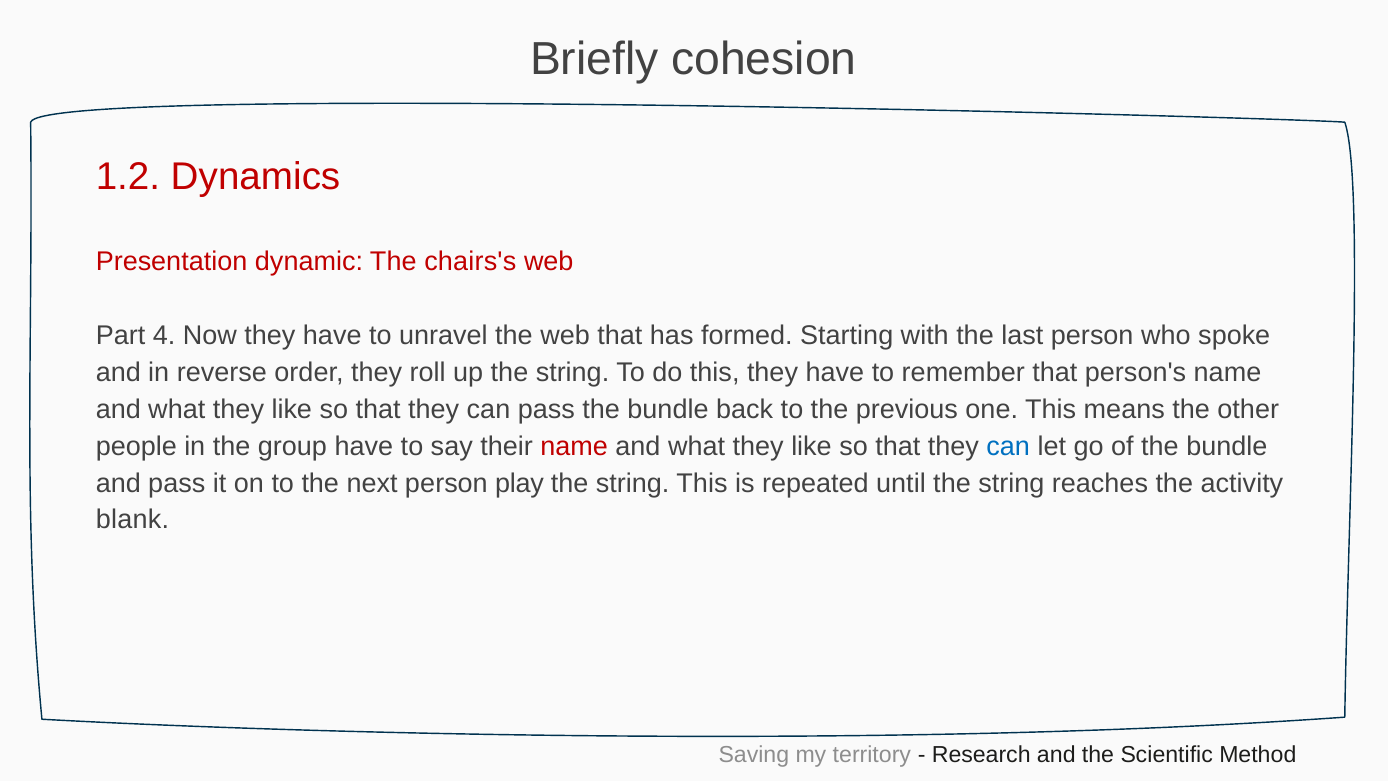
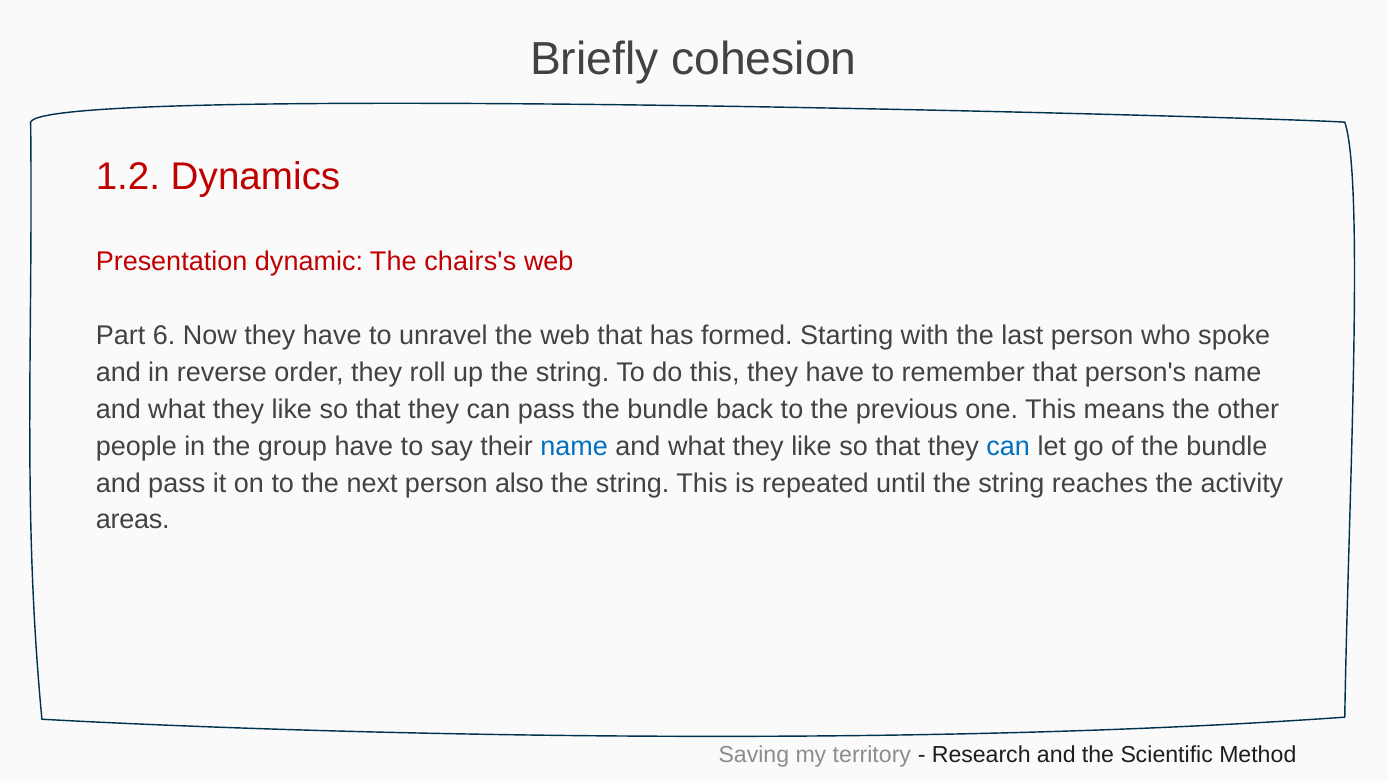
4: 4 -> 6
name at (574, 446) colour: red -> blue
play: play -> also
blank: blank -> areas
